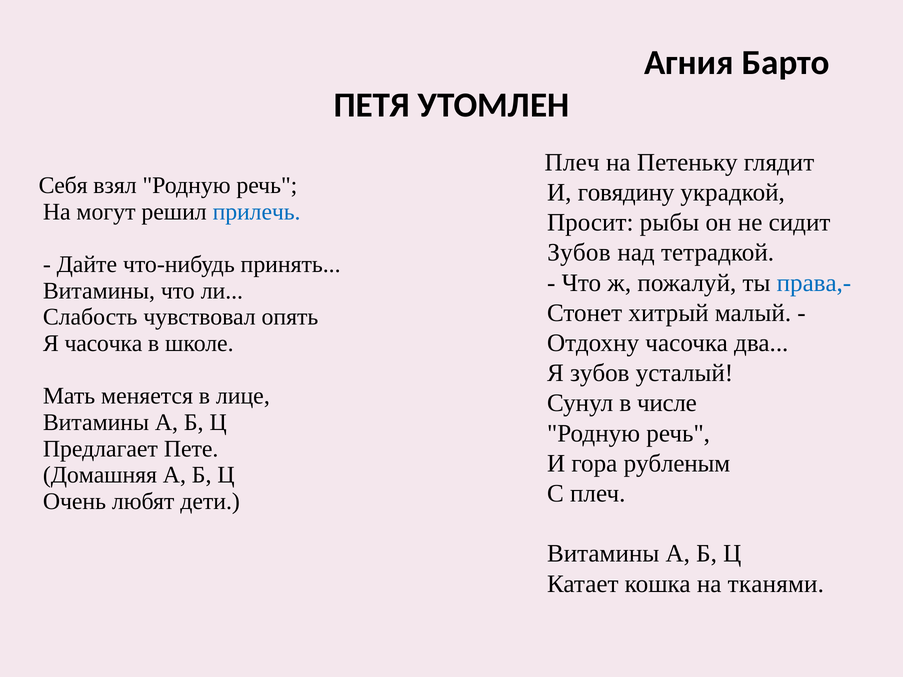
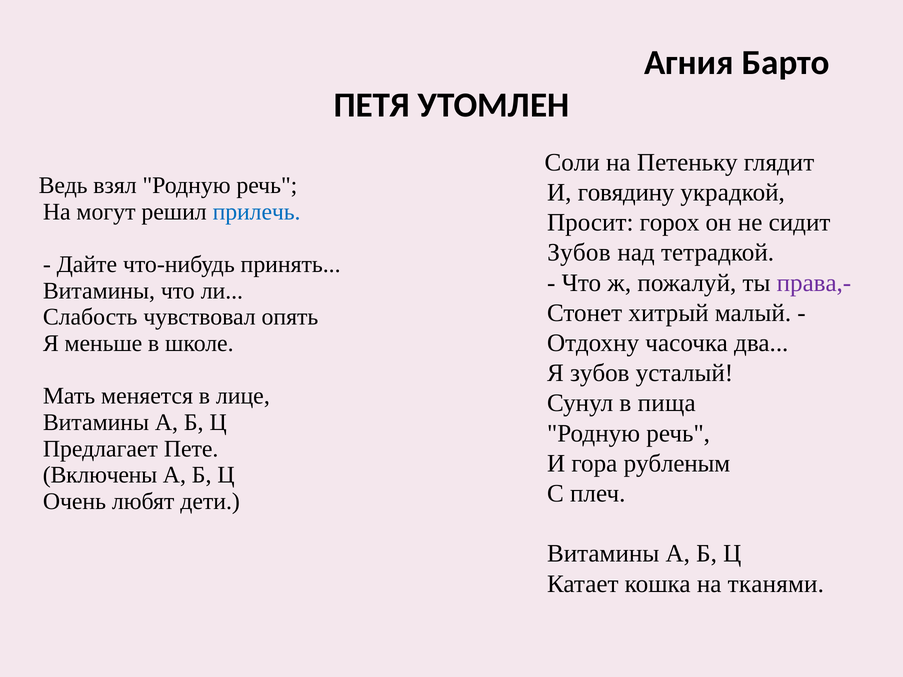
Плеч at (572, 162): Плеч -> Соли
Себя: Себя -> Ведь
рыбы: рыбы -> горох
права,- colour: blue -> purple
Я часочка: часочка -> меньше
числе: числе -> пища
Домашняя: Домашняя -> Включены
